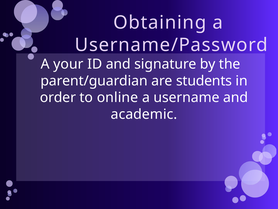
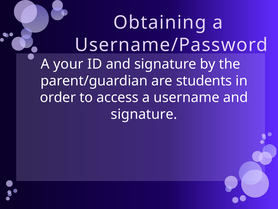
online: online -> access
academic at (144, 114): academic -> signature
